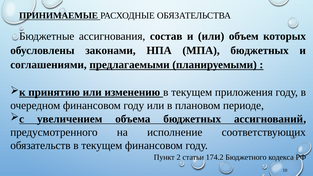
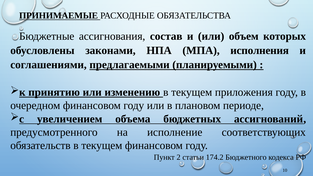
МПА бюджетных: бюджетных -> исполнения
